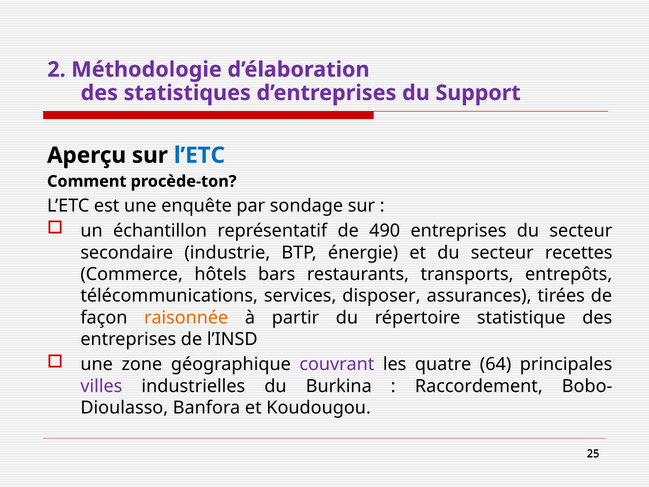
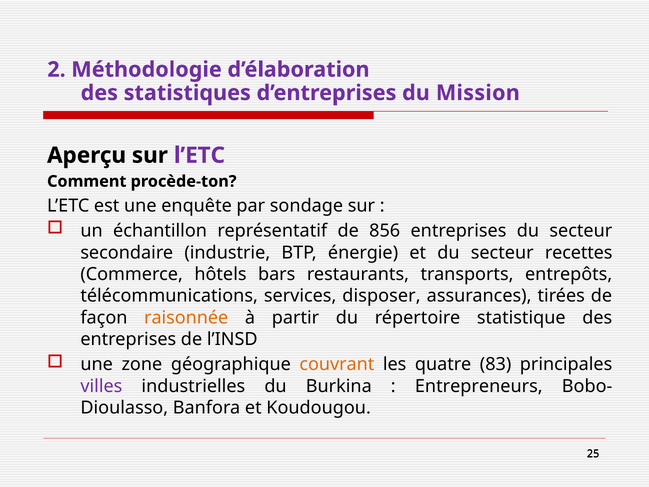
Support: Support -> Mission
l’ETC at (199, 155) colour: blue -> purple
490: 490 -> 856
couvrant colour: purple -> orange
64: 64 -> 83
Raccordement: Raccordement -> Entrepreneurs
